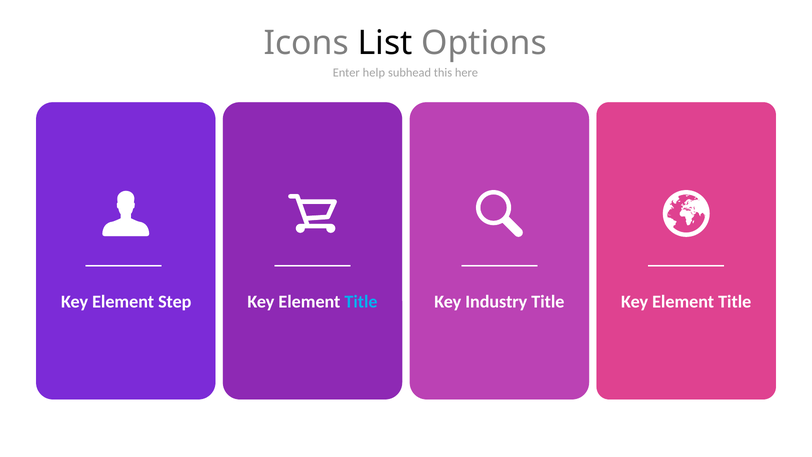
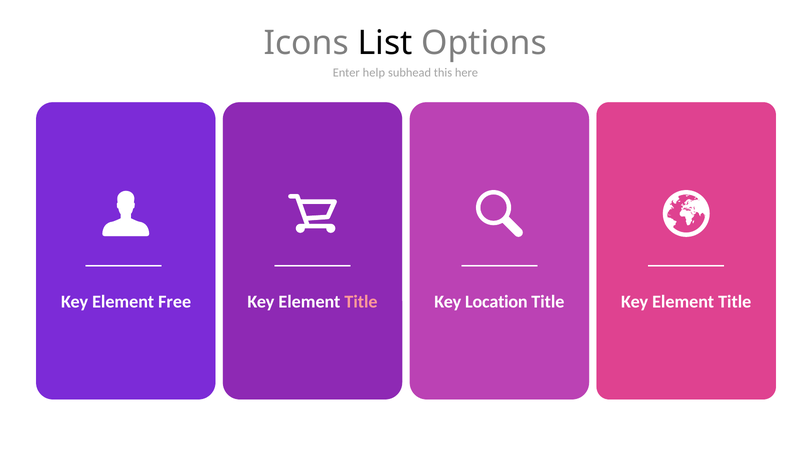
Step: Step -> Free
Title at (361, 302) colour: light blue -> pink
Industry: Industry -> Location
